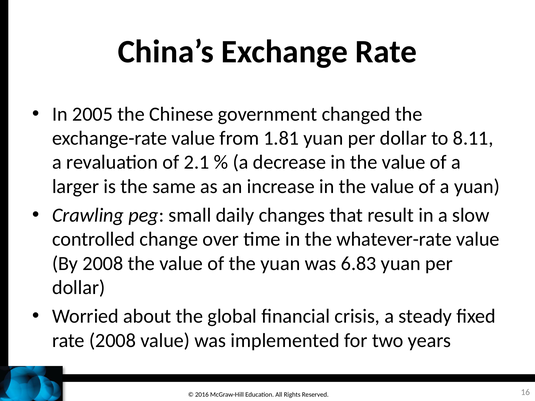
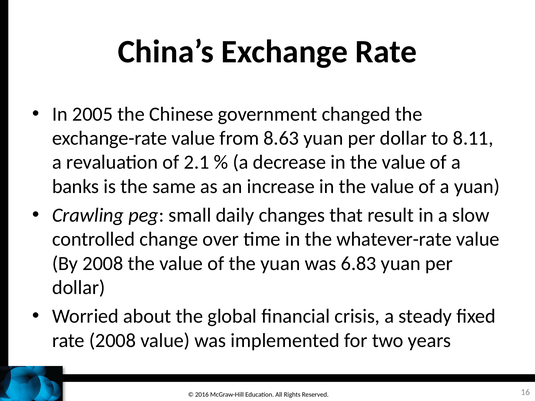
1.81: 1.81 -> 8.63
larger: larger -> banks
